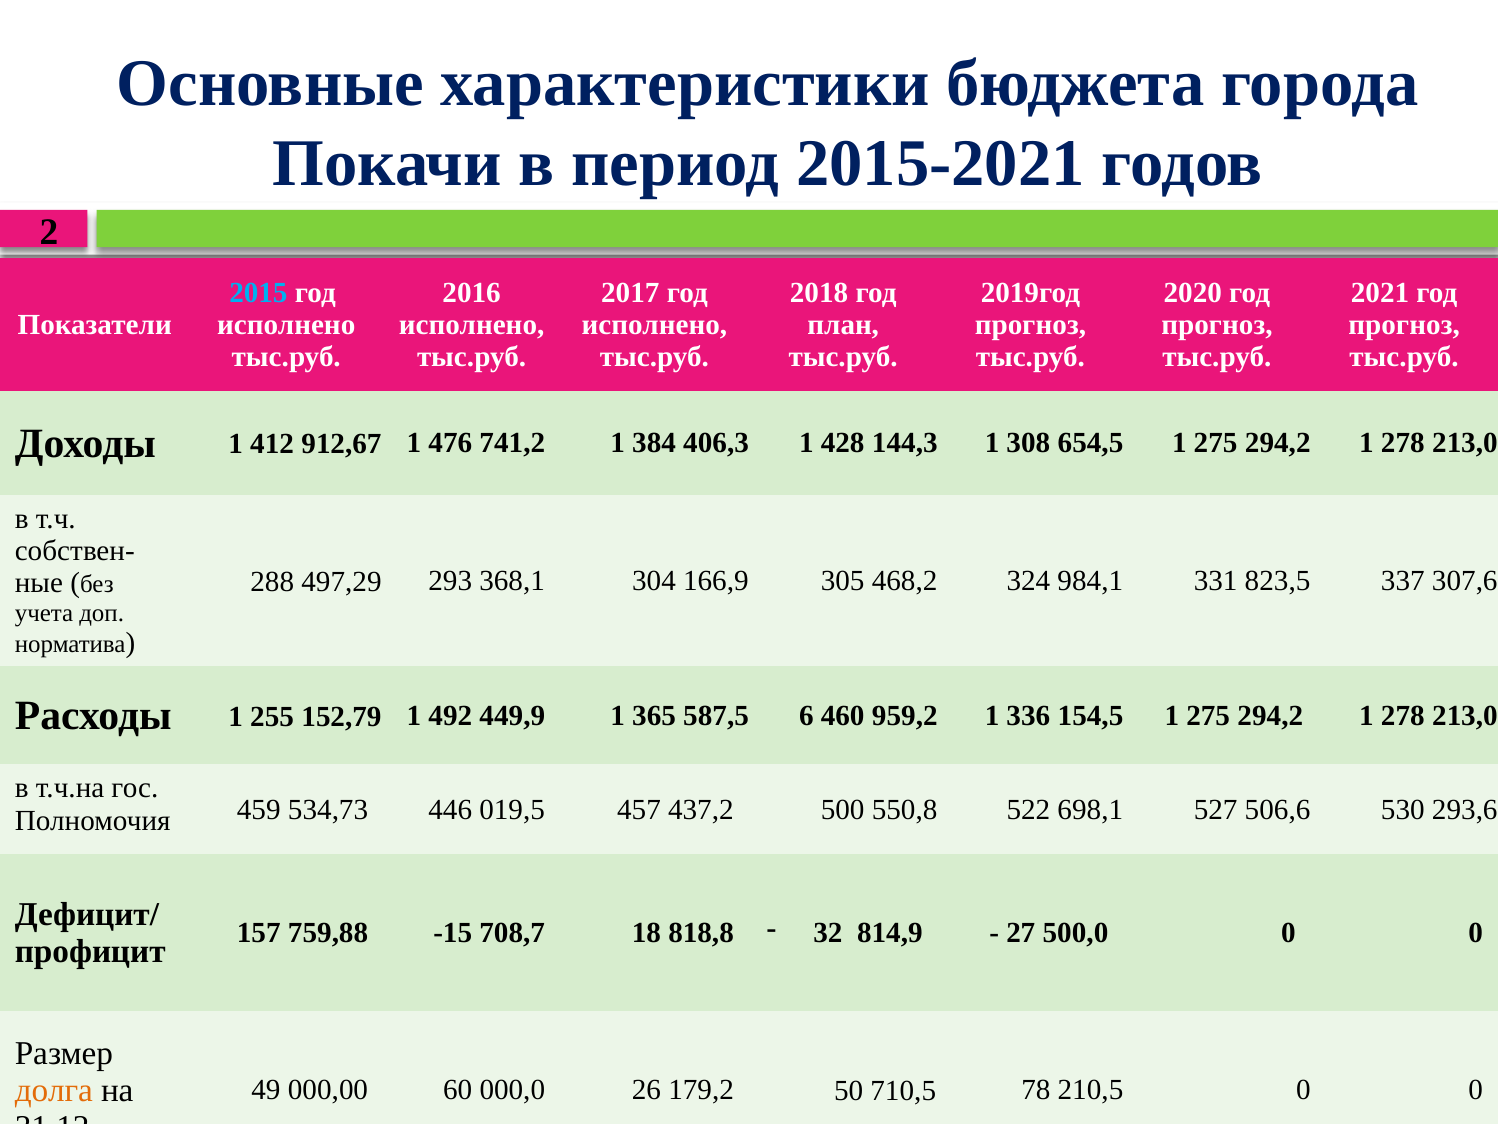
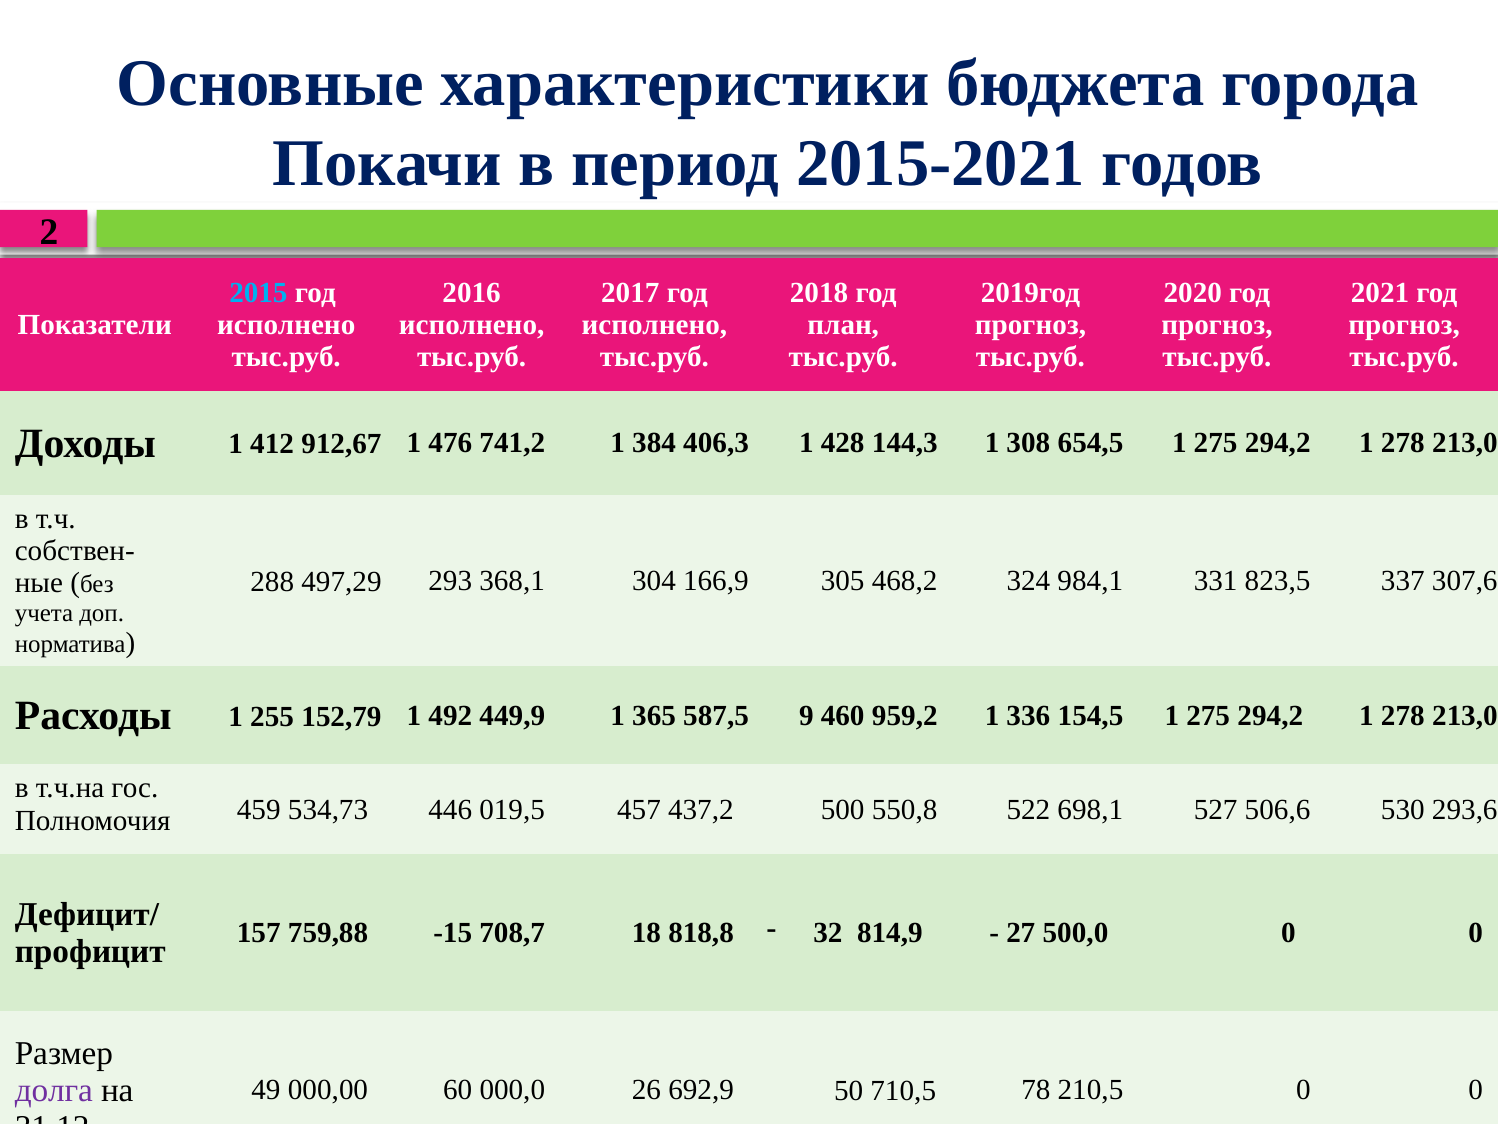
6: 6 -> 9
долга colour: orange -> purple
179,2: 179,2 -> 692,9
